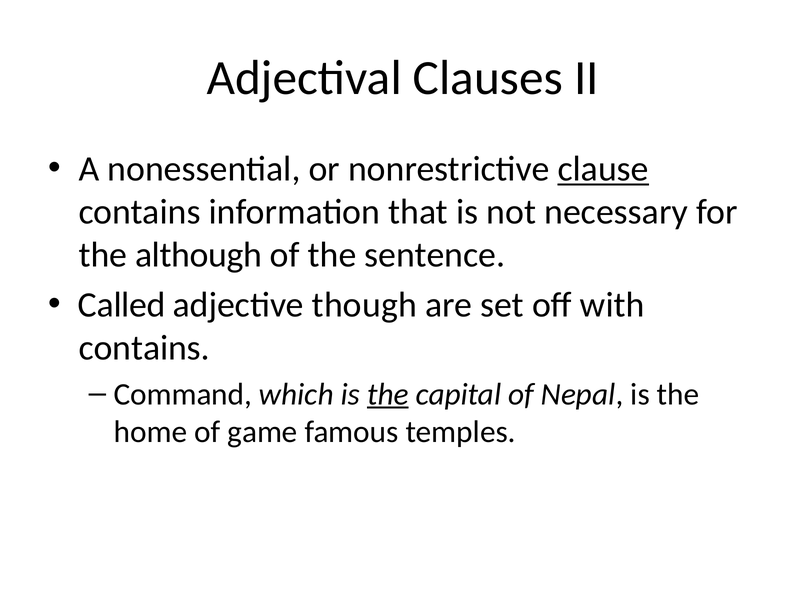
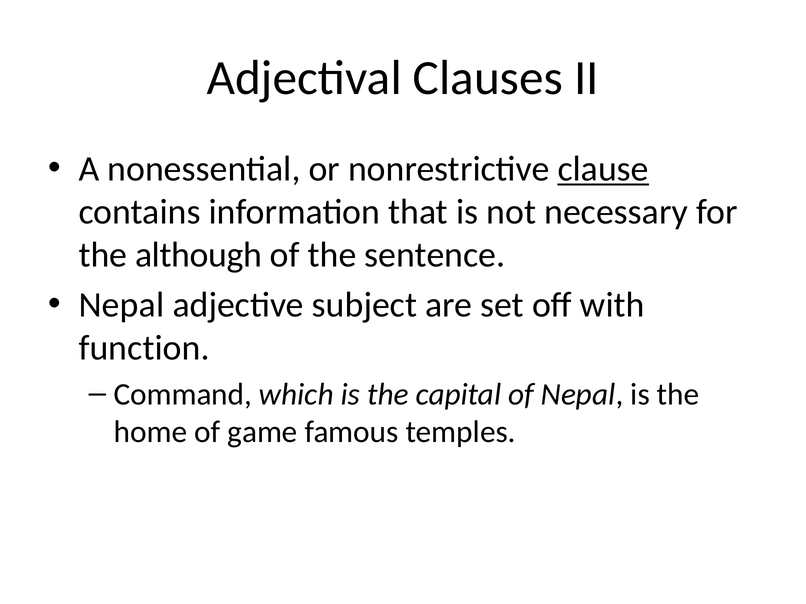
Called at (122, 305): Called -> Nepal
though: though -> subject
contains at (144, 348): contains -> function
the at (388, 395) underline: present -> none
